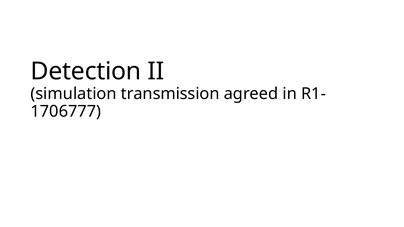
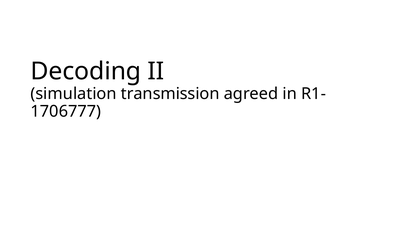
Detection: Detection -> Decoding
